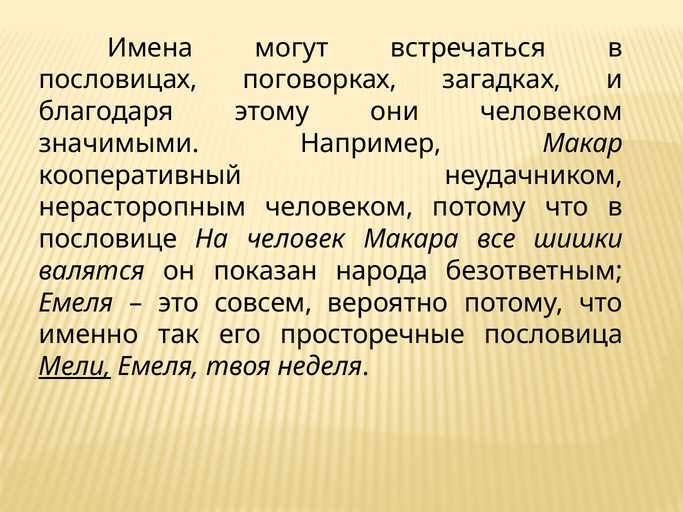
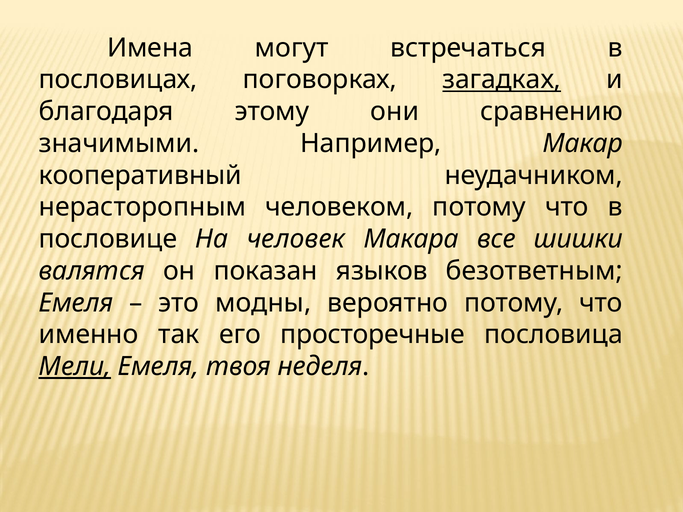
загадках underline: none -> present
они человеком: человеком -> сравнению
народа: народа -> языков
совсем: совсем -> модны
